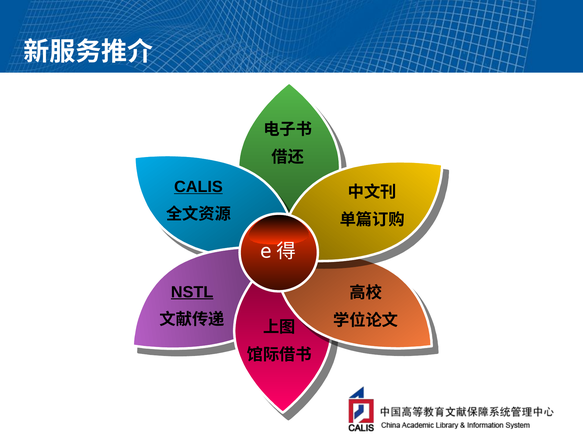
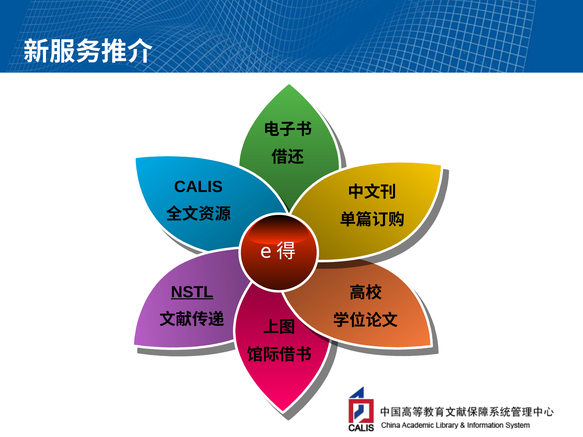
CALIS underline: present -> none
